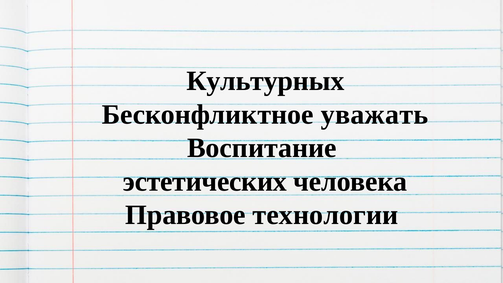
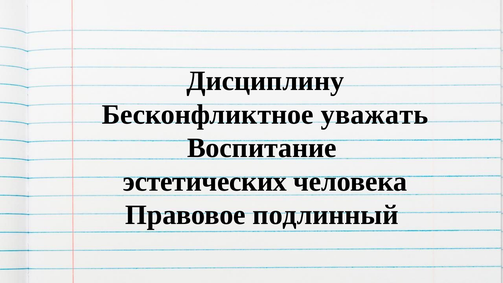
Культурных: Культурных -> Дисциплину
технологии: технологии -> подлинный
